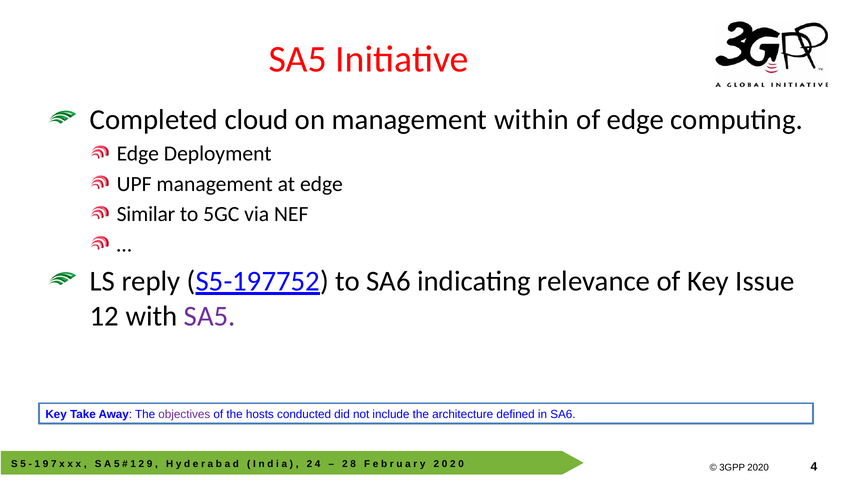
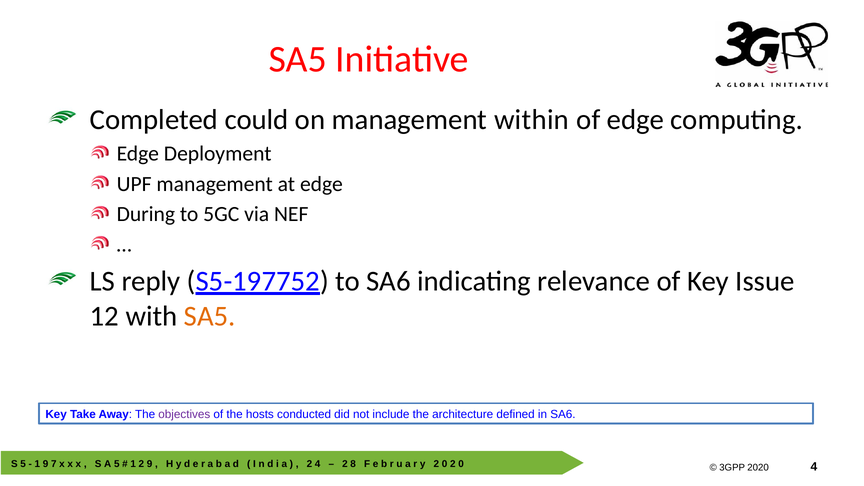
cloud: cloud -> could
Similar: Similar -> During
SA5 at (210, 316) colour: purple -> orange
